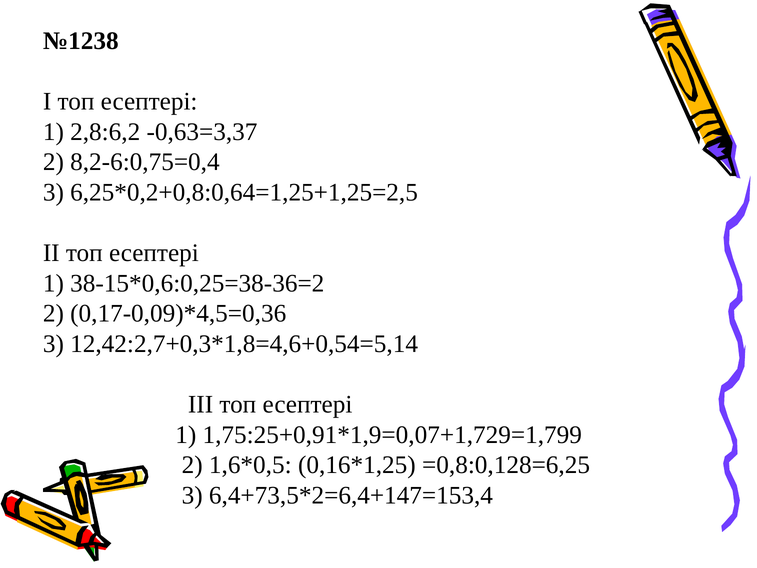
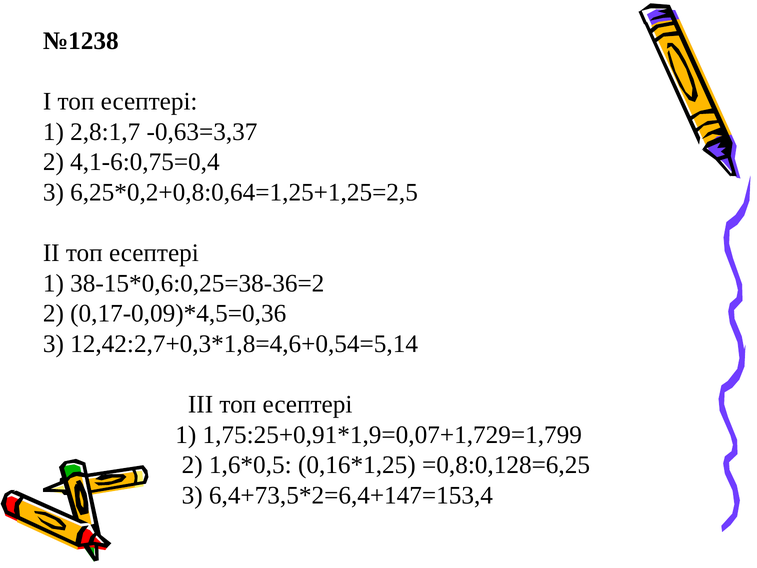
2,8:6,2: 2,8:6,2 -> 2,8:1,7
8,2-6:0,75=0,4: 8,2-6:0,75=0,4 -> 4,1-6:0,75=0,4
